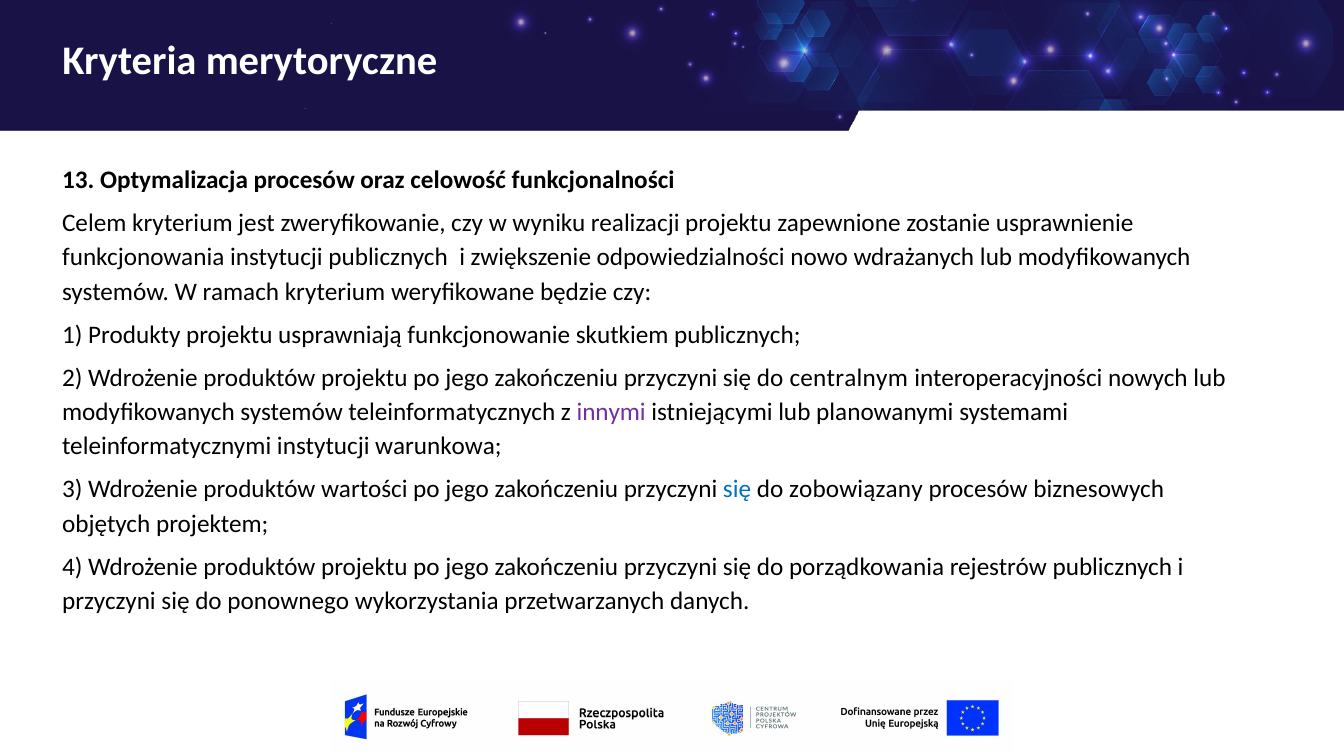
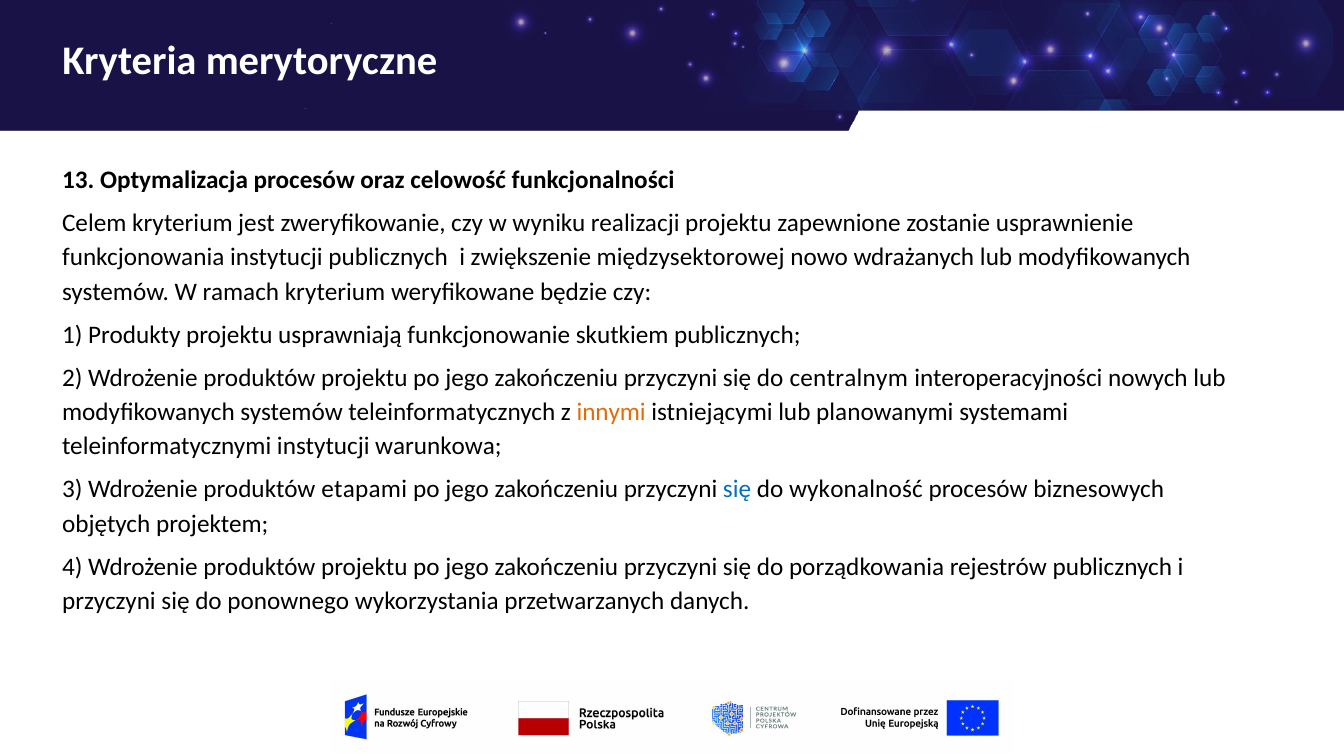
odpowiedzialności: odpowiedzialności -> międzysektorowej
innymi colour: purple -> orange
wartości: wartości -> etapami
zobowiązany: zobowiązany -> wykonalność
